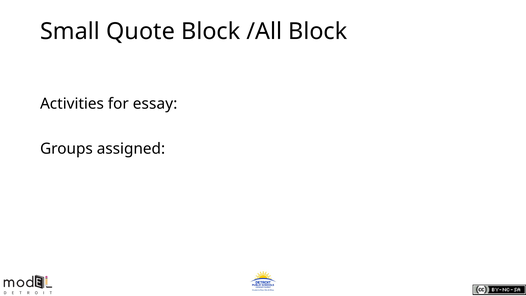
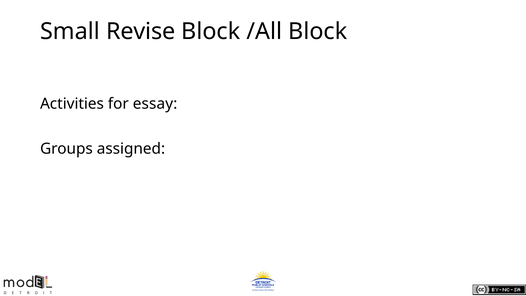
Quote: Quote -> Revise
